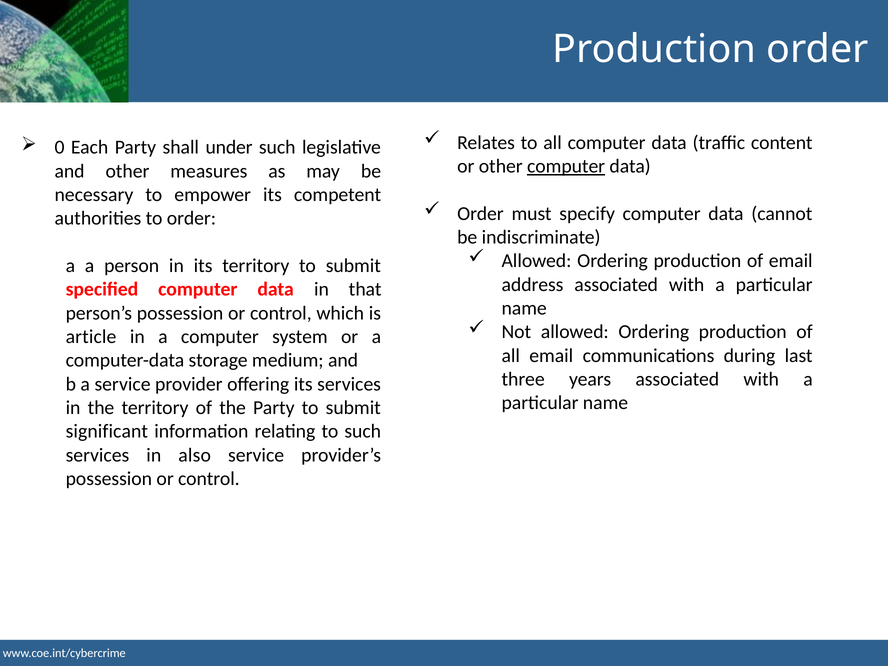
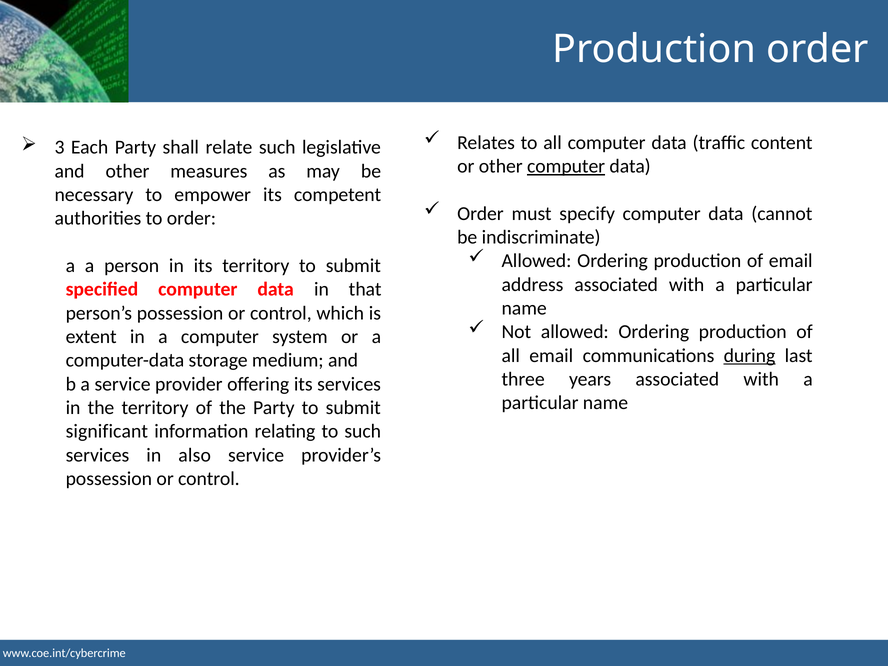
0: 0 -> 3
under: under -> relate
article: article -> extent
during underline: none -> present
